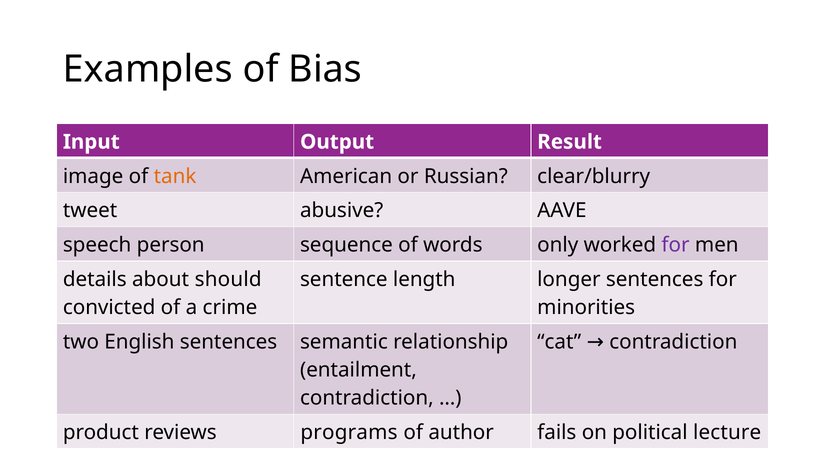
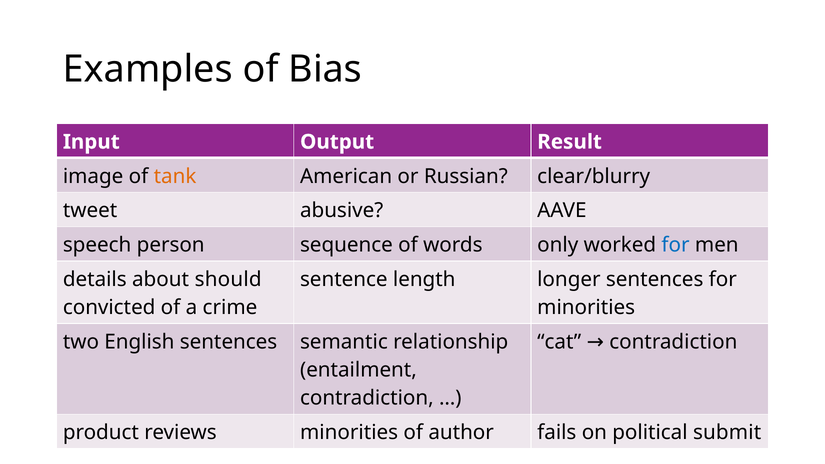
for at (676, 245) colour: purple -> blue
reviews programs: programs -> minorities
lecture: lecture -> submit
